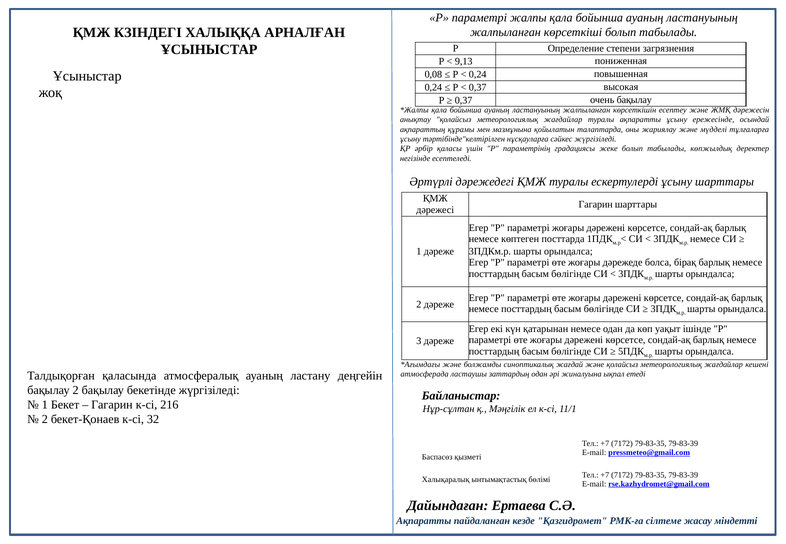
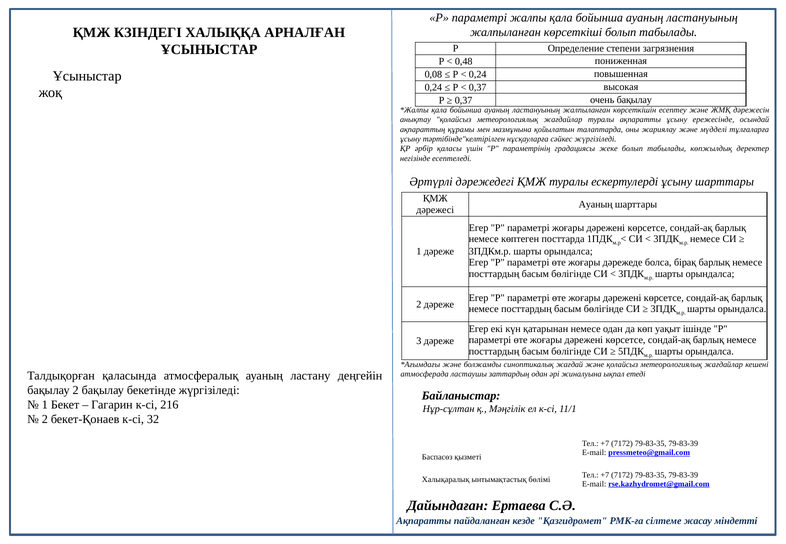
9,13: 9,13 -> 0,48
Гагарин at (596, 204): Гагарин -> Ауаның
